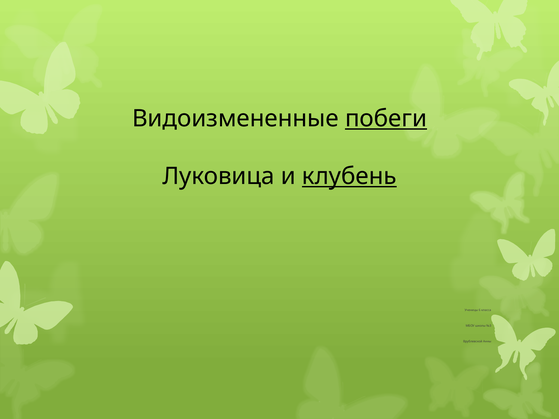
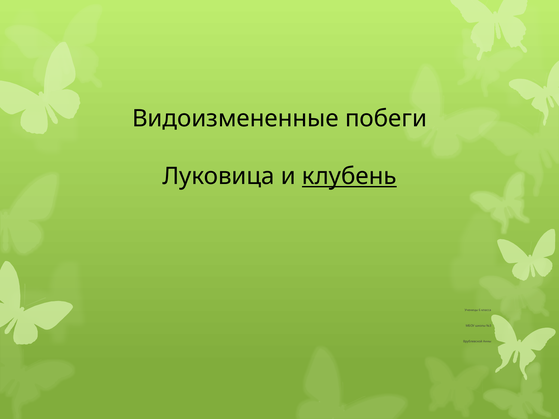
побеги underline: present -> none
